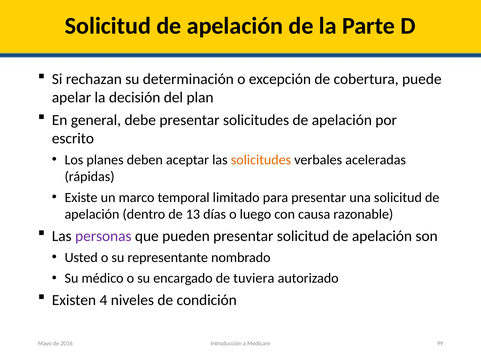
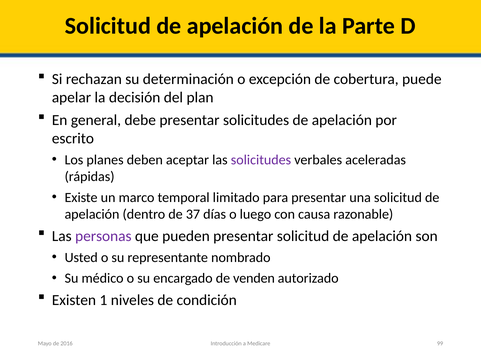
solicitudes at (261, 160) colour: orange -> purple
13: 13 -> 37
tuviera: tuviera -> venden
4: 4 -> 1
